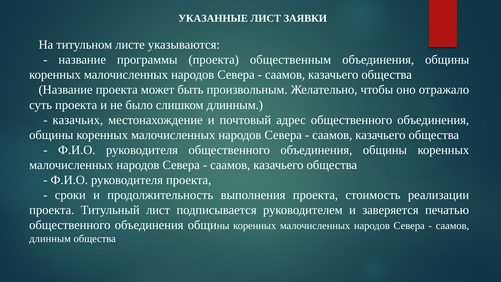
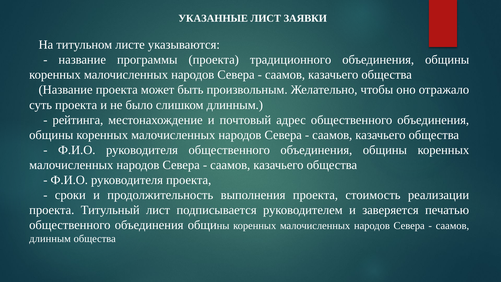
общественным: общественным -> традиционного
казачьих: казачьих -> рейтинга
